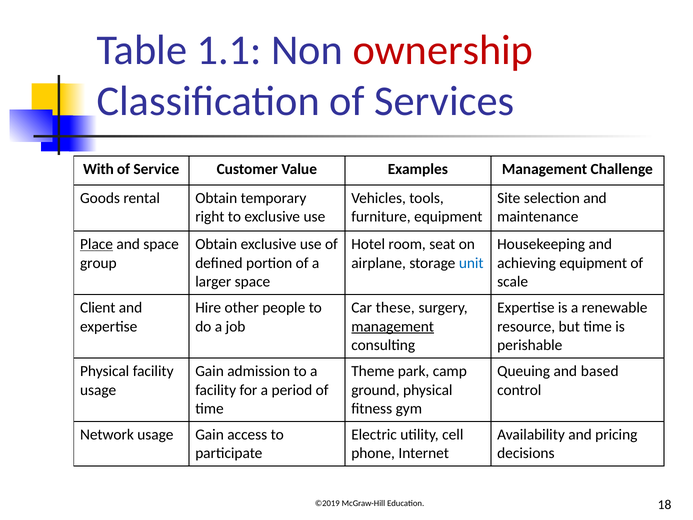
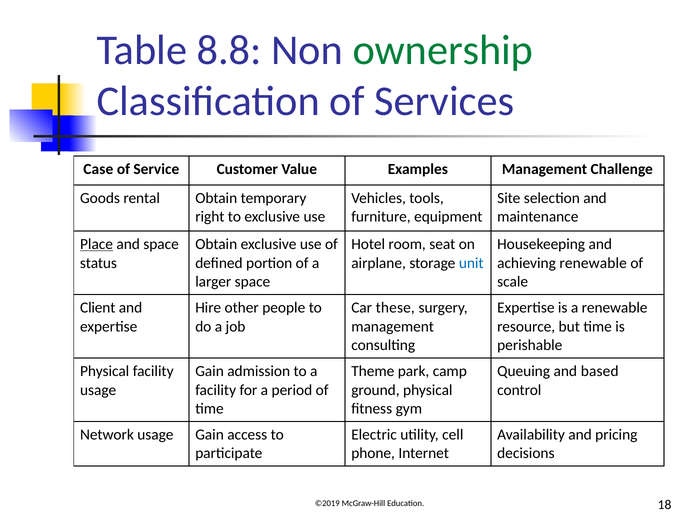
1.1: 1.1 -> 8.8
ownership colour: red -> green
With: With -> Case
group: group -> status
achieving equipment: equipment -> renewable
management at (393, 326) underline: present -> none
